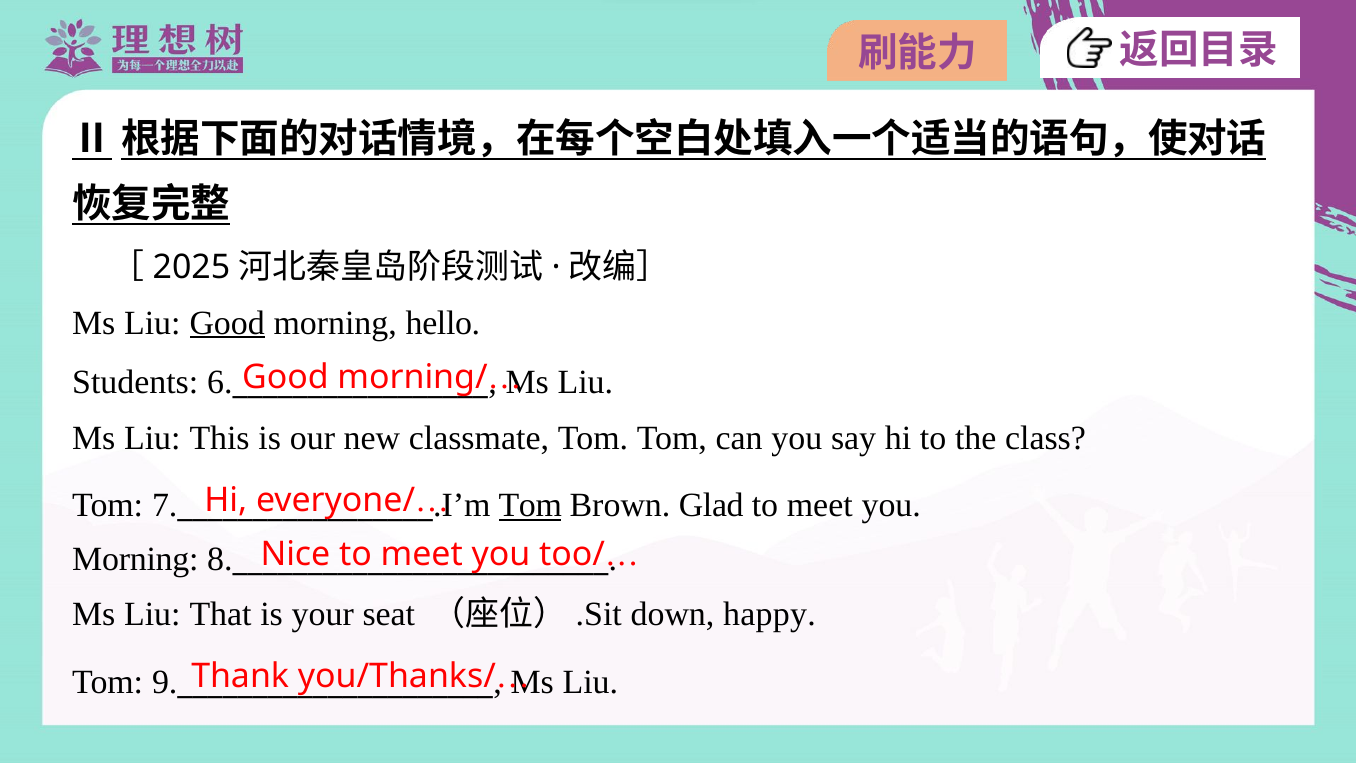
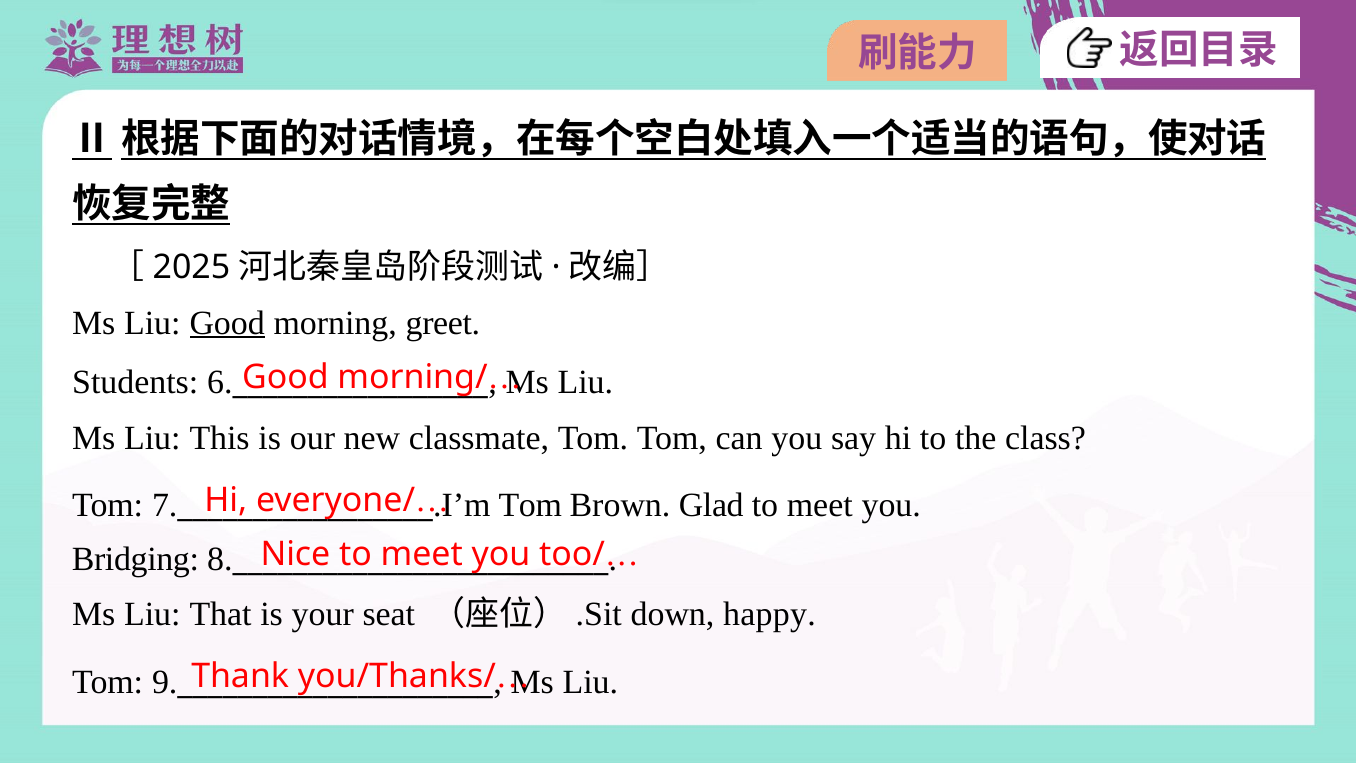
hello: hello -> greet
Tom at (530, 505) underline: present -> none
Morning at (135, 559): Morning -> Bridging
